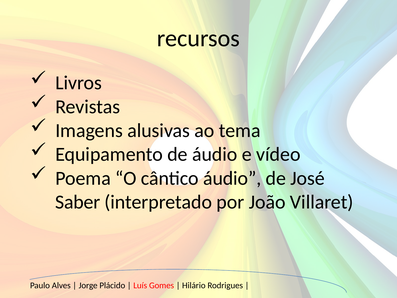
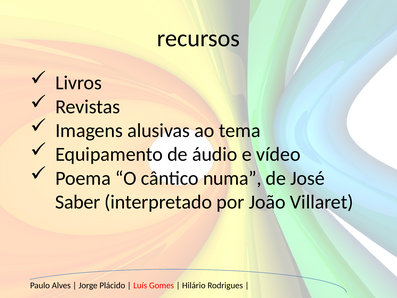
cântico áudio: áudio -> numa
